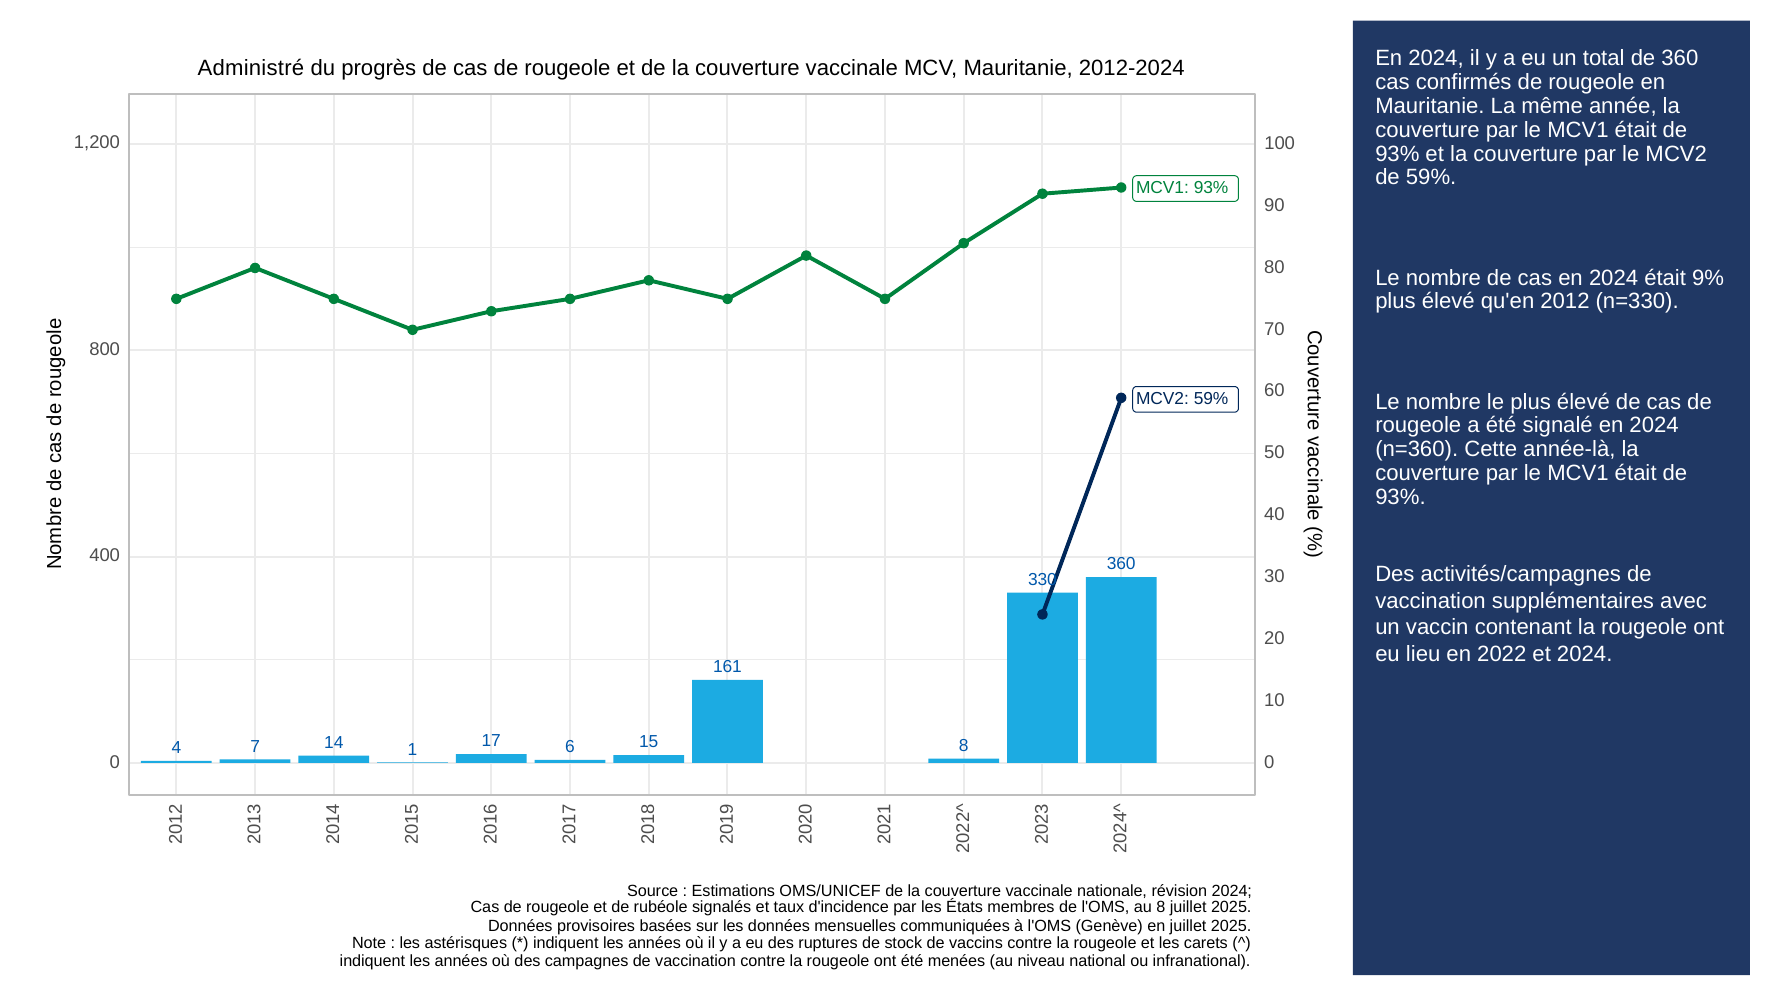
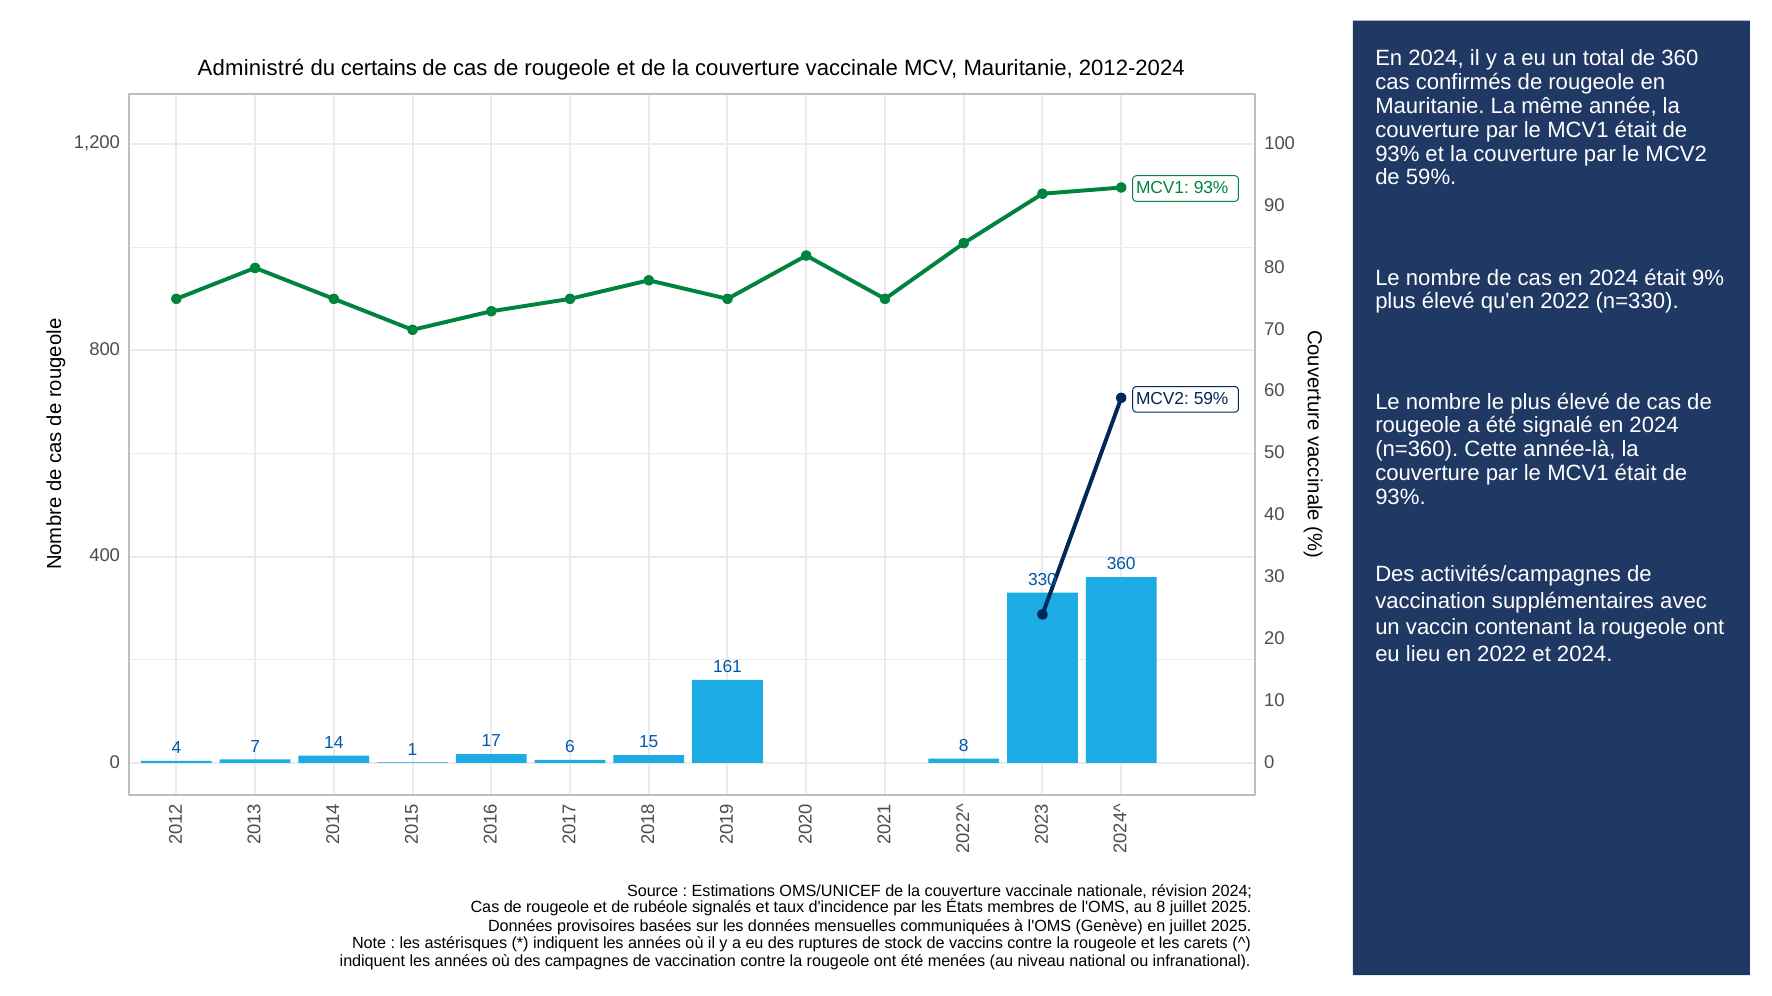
progrès: progrès -> certains
qu'en 2012: 2012 -> 2022
